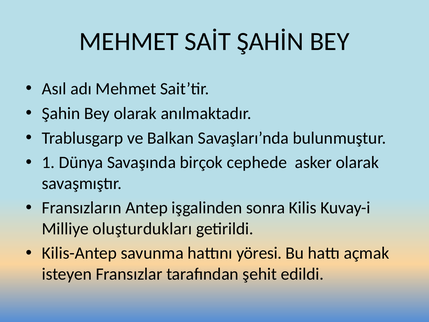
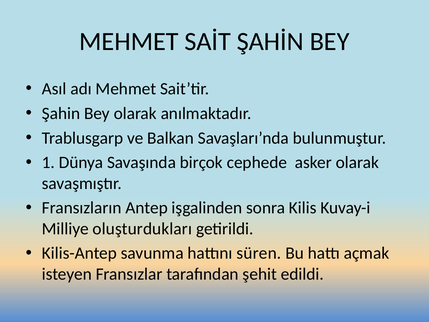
yöresi: yöresi -> süren
